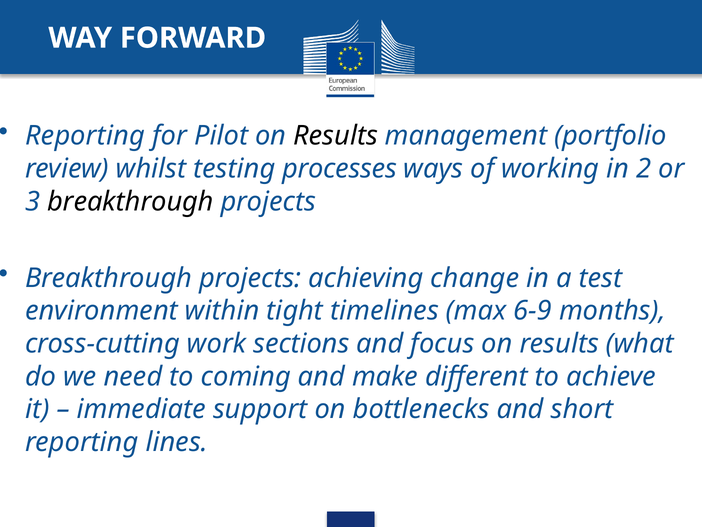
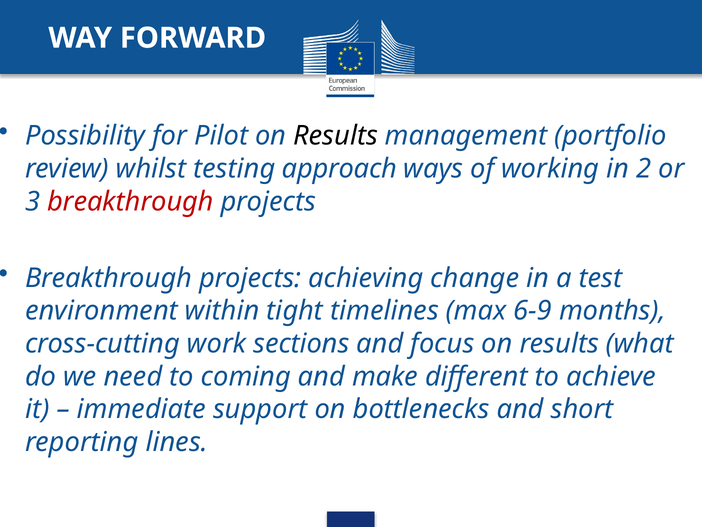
Reporting at (85, 136): Reporting -> Possibility
processes: processes -> approach
breakthrough at (130, 201) colour: black -> red
